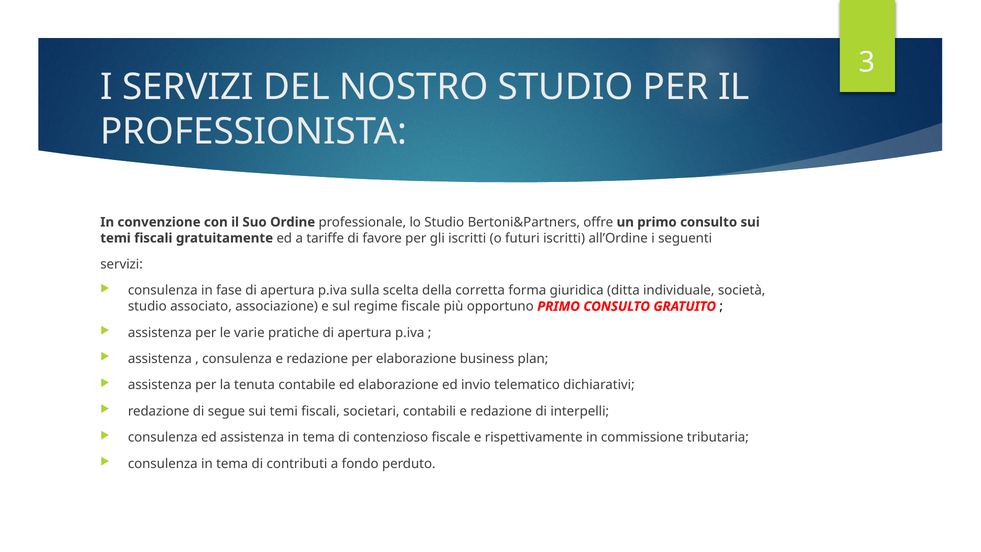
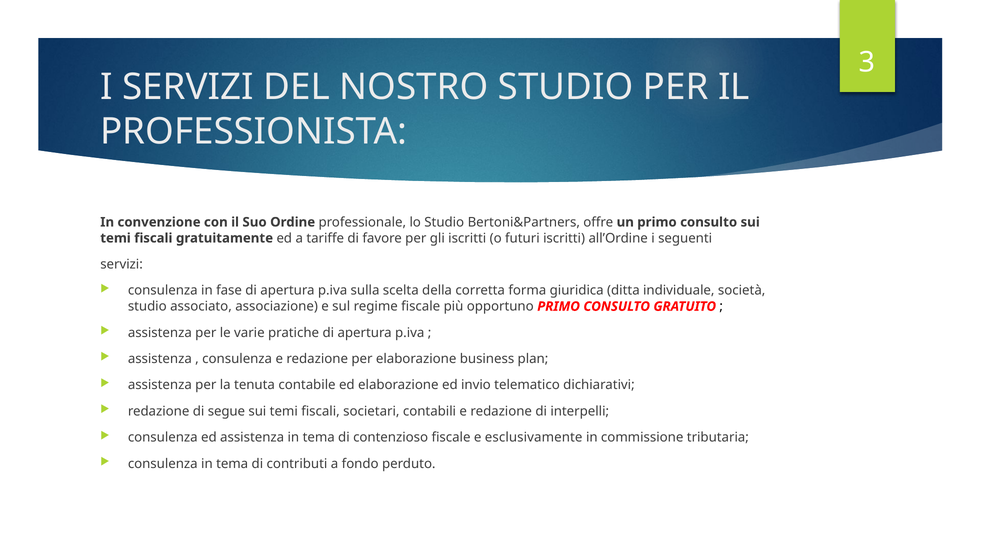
rispettivamente: rispettivamente -> esclusivamente
